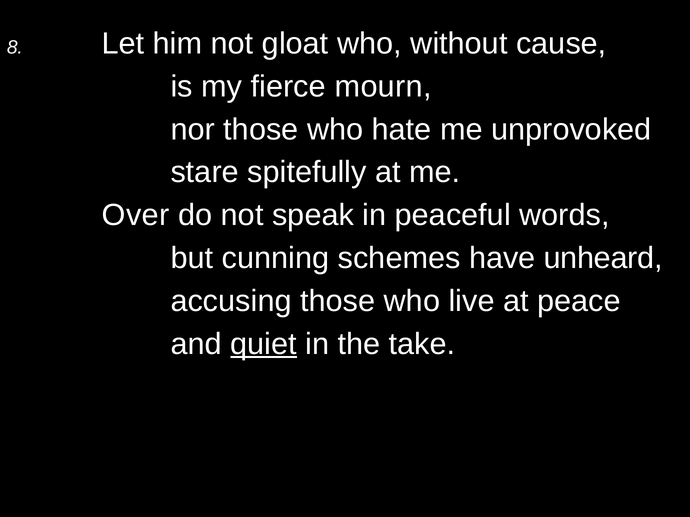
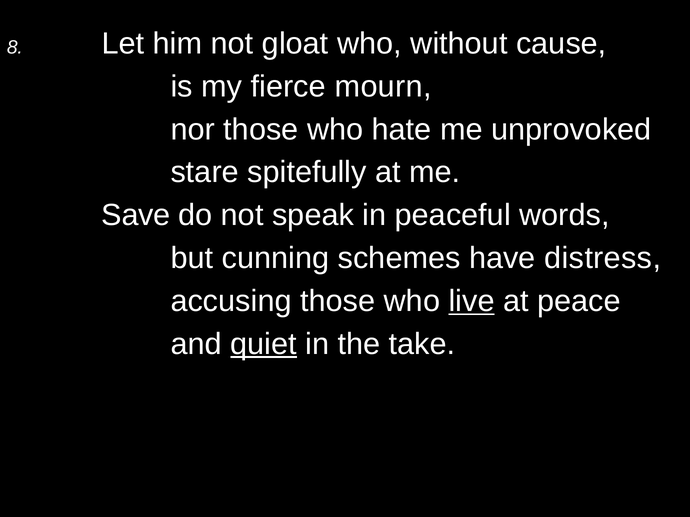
Over: Over -> Save
unheard: unheard -> distress
live underline: none -> present
